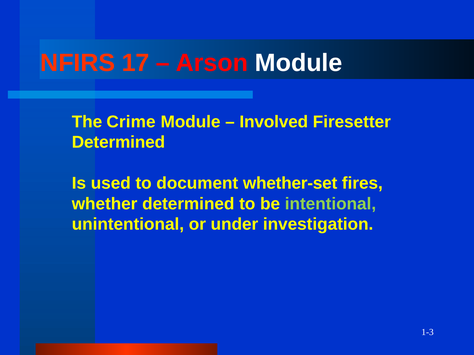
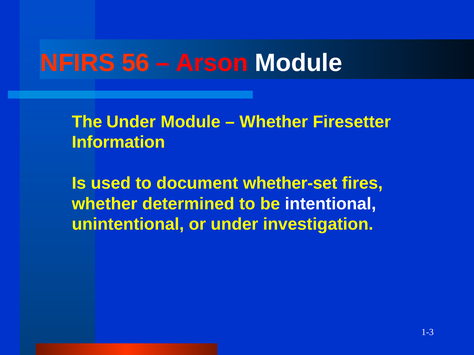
17: 17 -> 56
The Crime: Crime -> Under
Involved at (274, 122): Involved -> Whether
Determined at (118, 143): Determined -> Information
intentional colour: light green -> white
